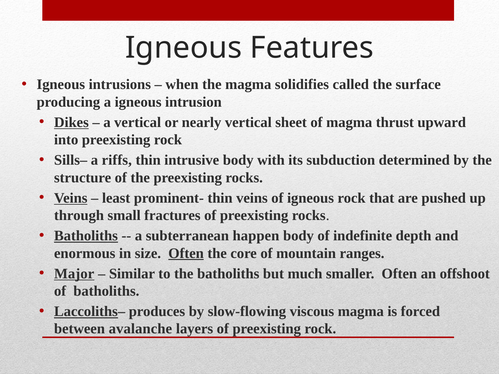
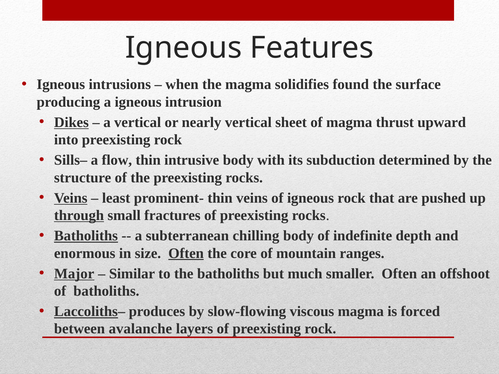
called: called -> found
riffs: riffs -> flow
through underline: none -> present
happen: happen -> chilling
